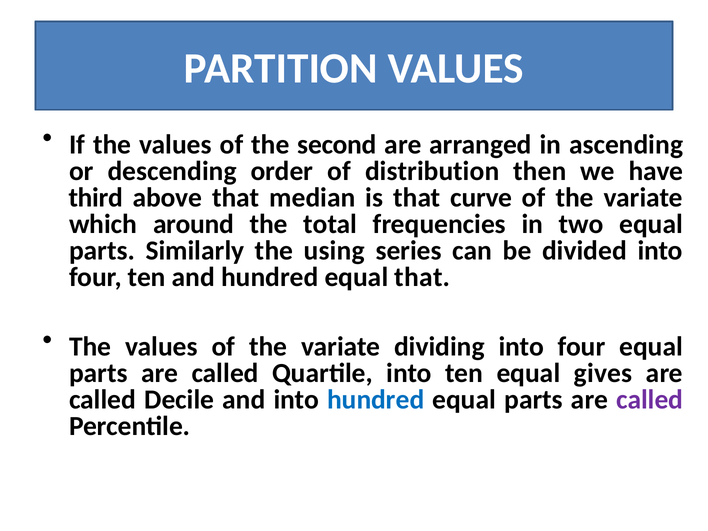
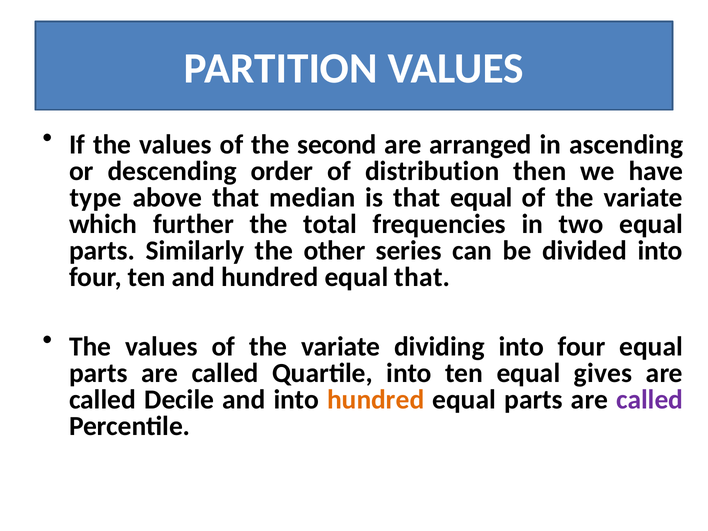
third: third -> type
that curve: curve -> equal
around: around -> further
using: using -> other
hundred at (376, 400) colour: blue -> orange
